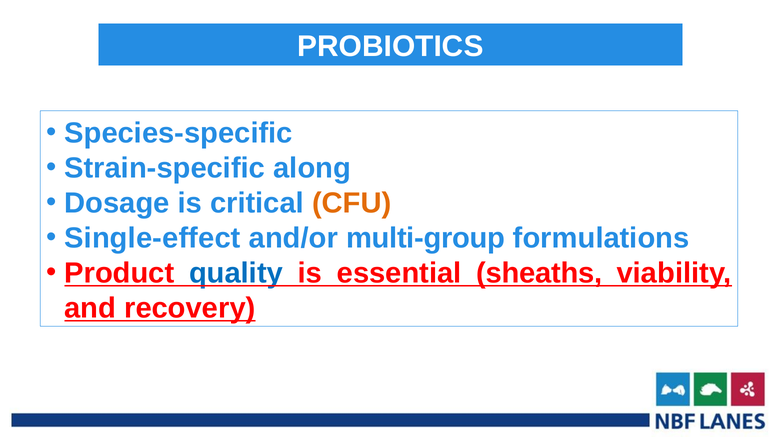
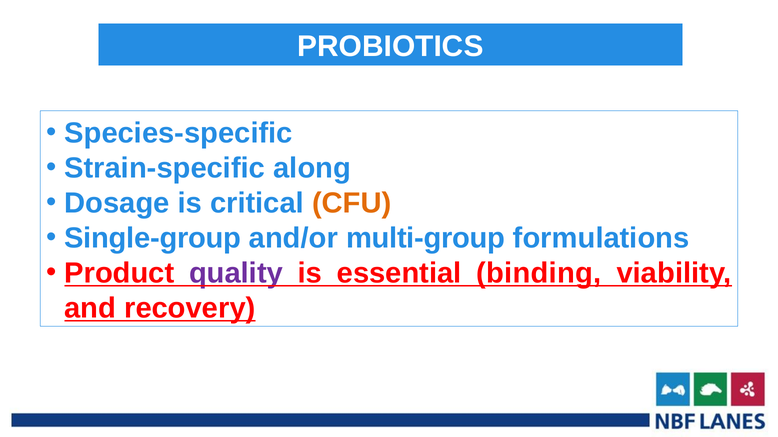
Single-effect: Single-effect -> Single-group
quality colour: blue -> purple
sheaths: sheaths -> binding
